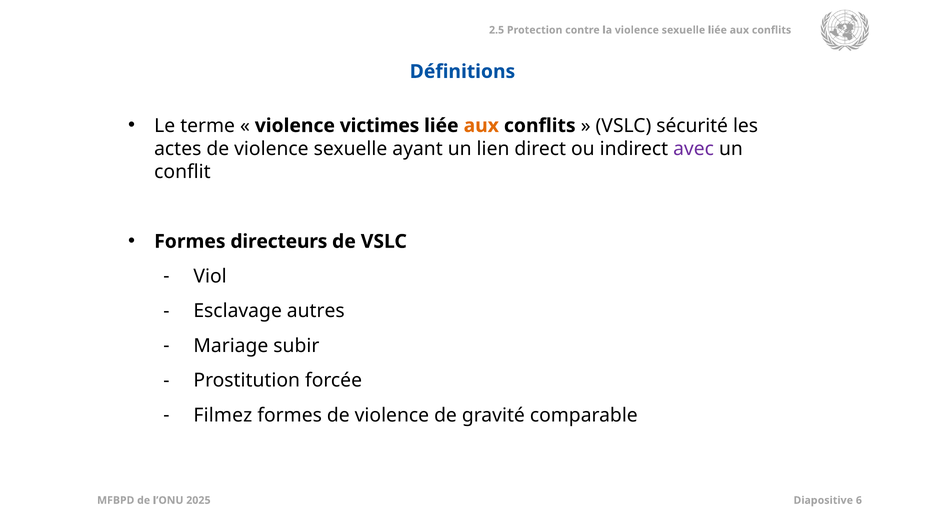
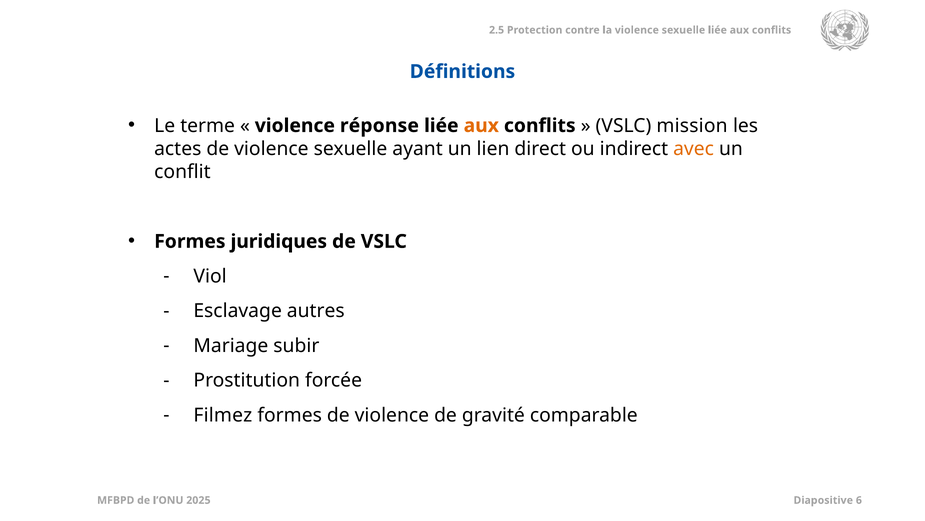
victimes: victimes -> réponse
sécurité: sécurité -> mission
avec colour: purple -> orange
directeurs: directeurs -> juridiques
